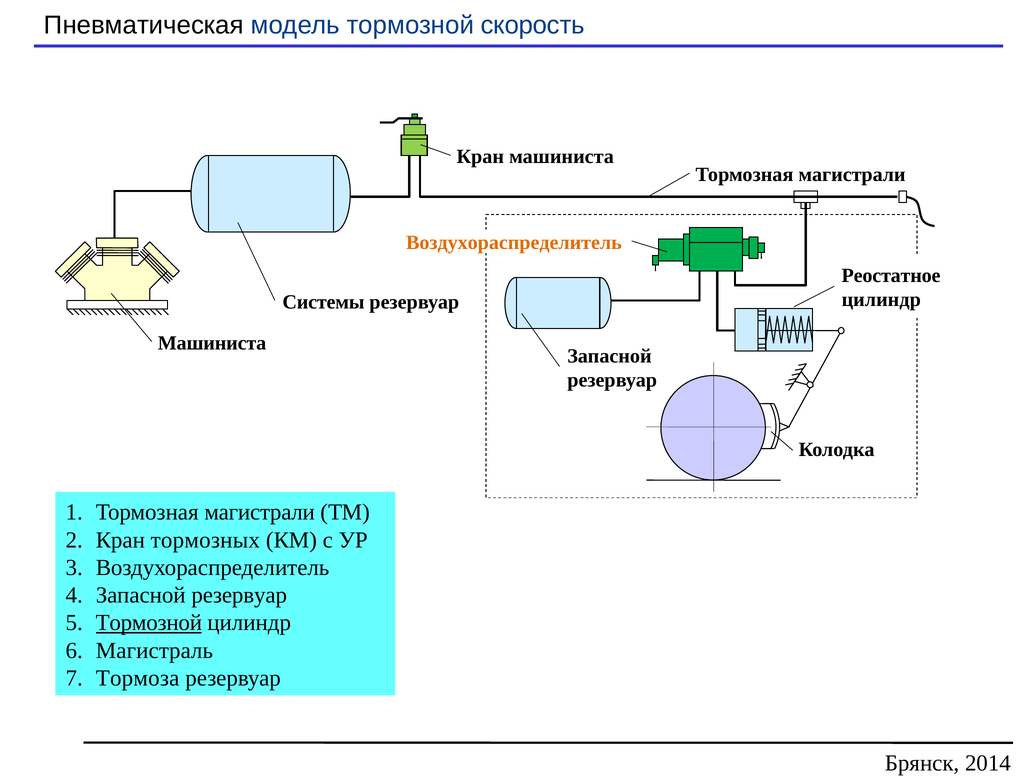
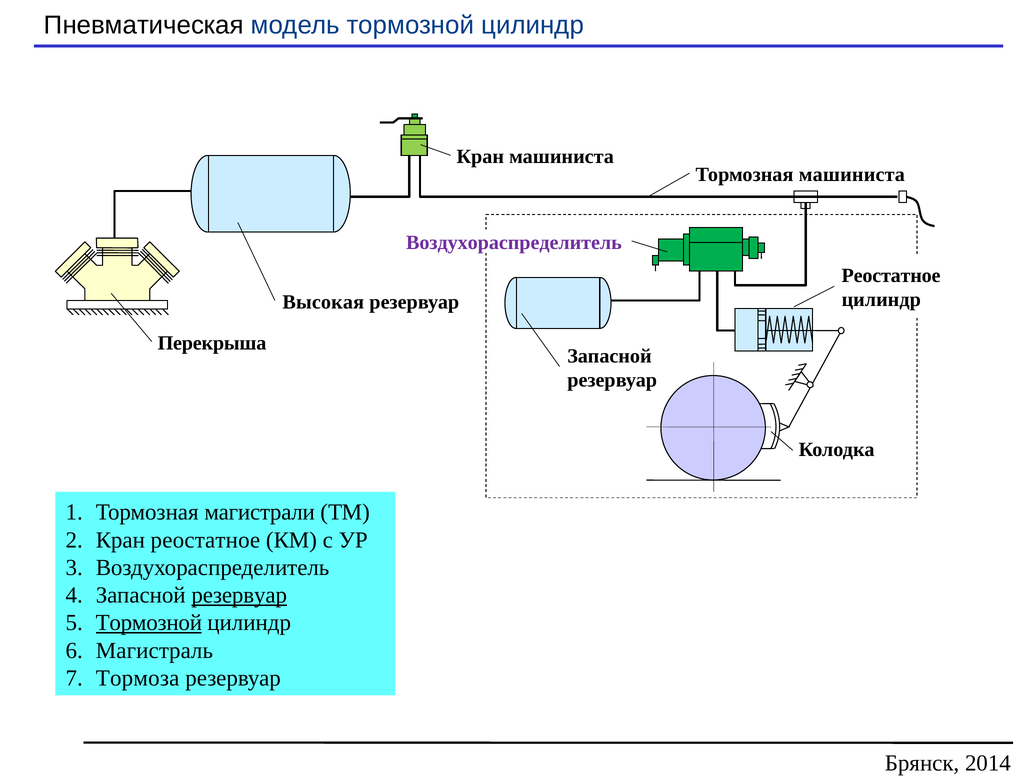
модель тормозной скорость: скорость -> цилиндр
магистрали at (852, 174): магистрали -> машиниста
Воздухораспределитель at (514, 242) colour: orange -> purple
Системы: Системы -> Высокая
Машиниста at (212, 343): Машиниста -> Перекрыша
Кран тормозных: тормозных -> реостатное
резервуар at (239, 595) underline: none -> present
